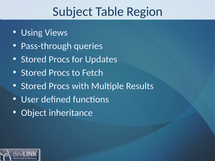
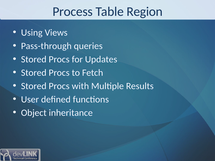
Subject: Subject -> Process
